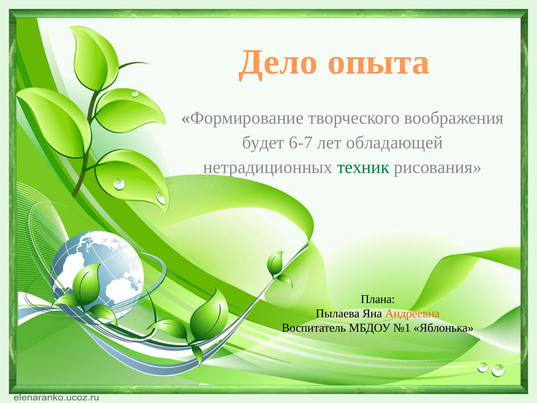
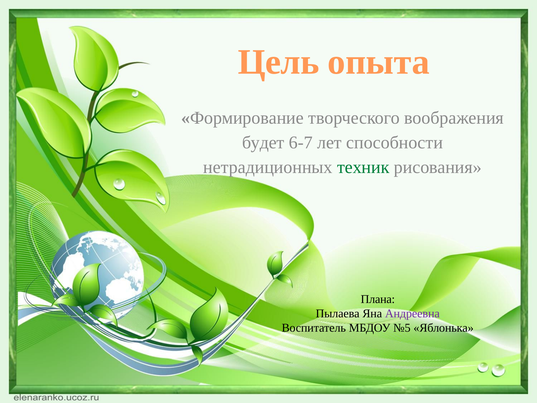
Дело: Дело -> Цель
обладающей: обладающей -> способности
Андреевна colour: orange -> purple
№1: №1 -> №5
